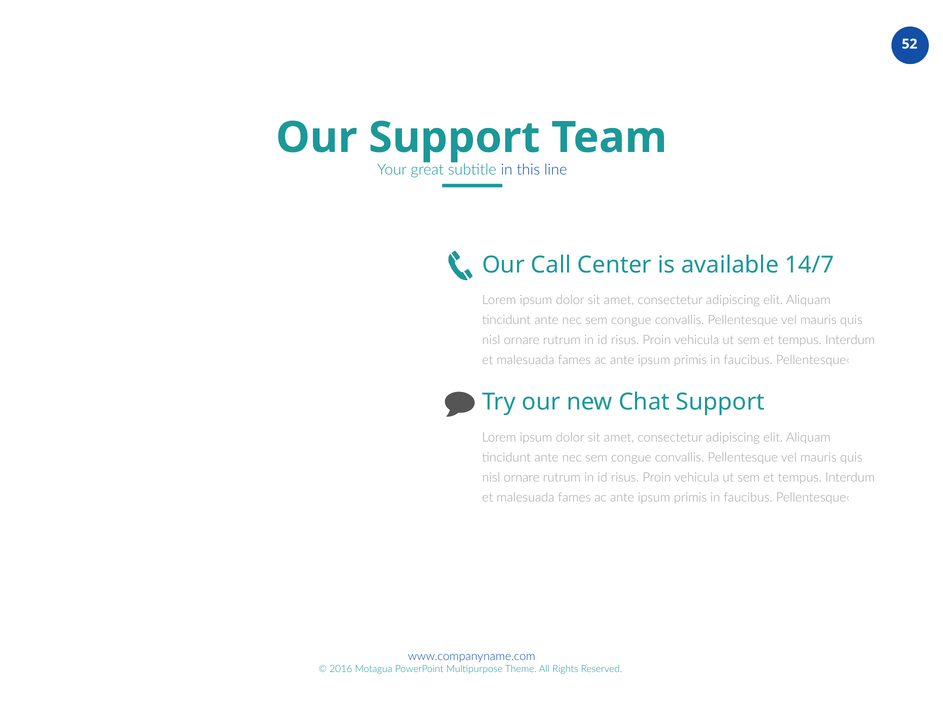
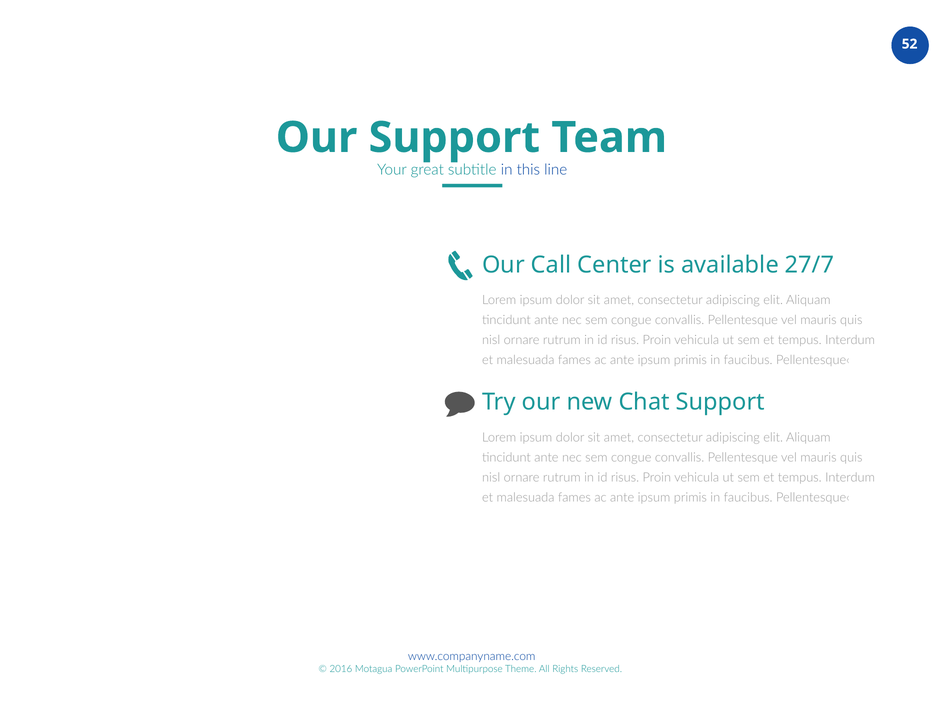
14/7: 14/7 -> 27/7
